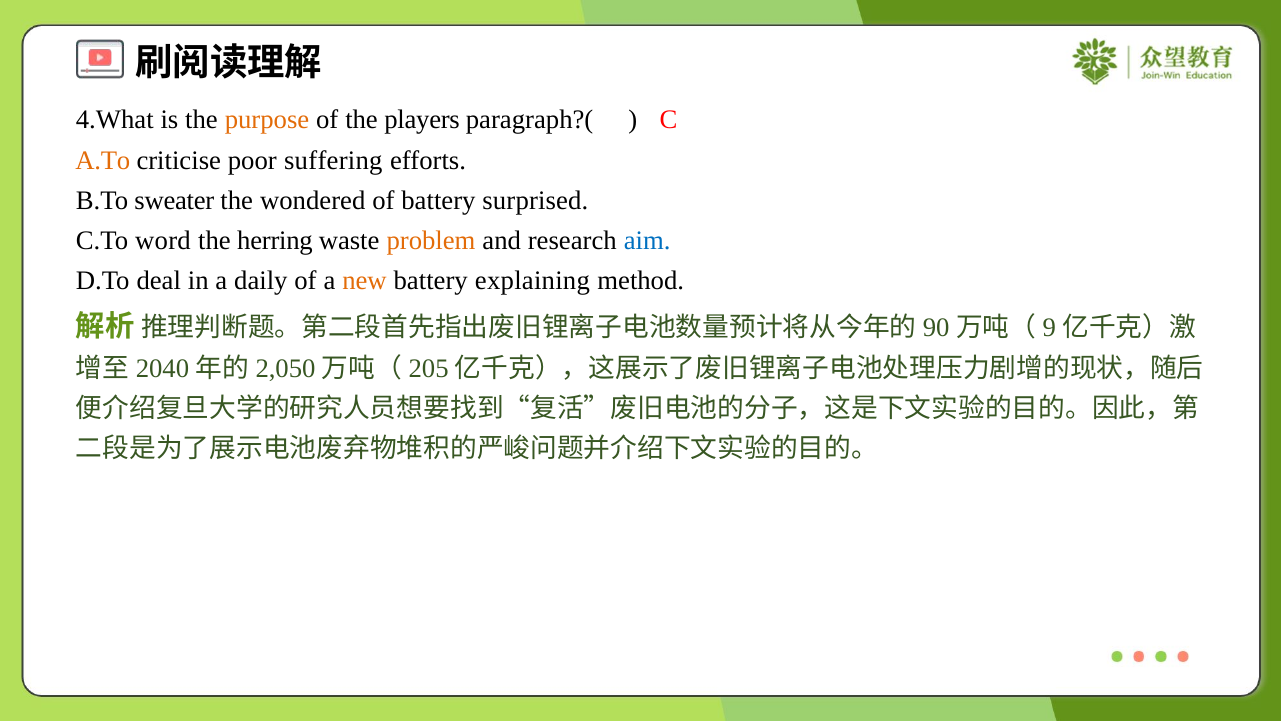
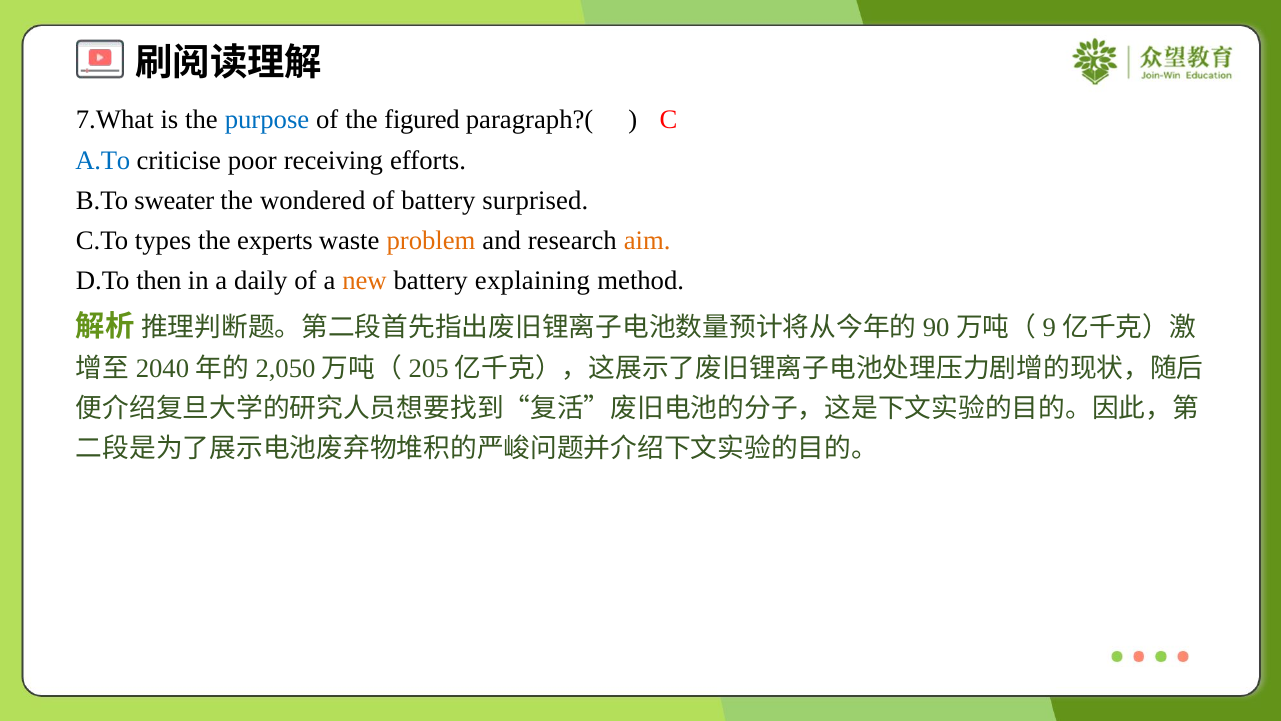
4.What: 4.What -> 7.What
purpose colour: orange -> blue
players: players -> figured
A.To colour: orange -> blue
suffering: suffering -> receiving
word: word -> types
herring: herring -> experts
aim colour: blue -> orange
deal: deal -> then
